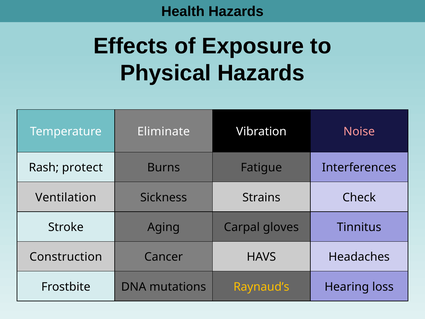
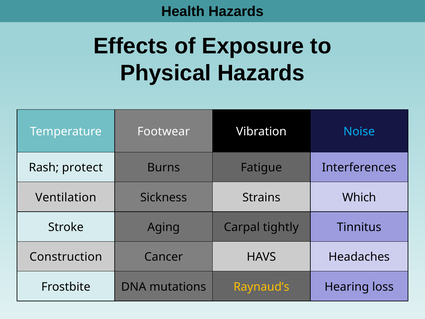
Eliminate: Eliminate -> Footwear
Noise colour: pink -> light blue
Check: Check -> Which
gloves: gloves -> tightly
